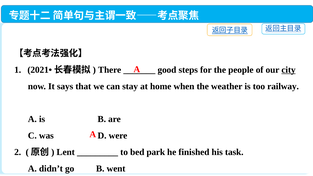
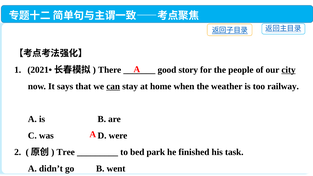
steps: steps -> story
can underline: none -> present
Lent: Lent -> Tree
